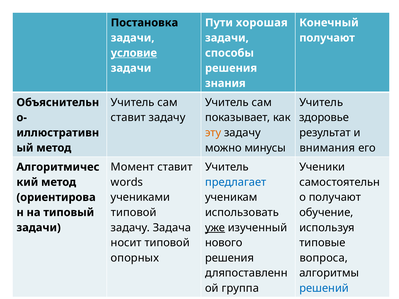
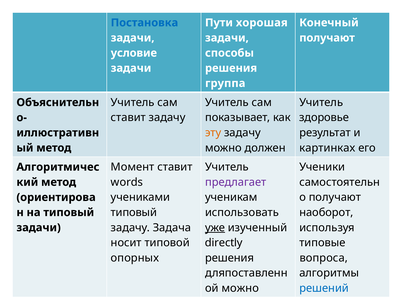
Постановка colour: black -> blue
условие underline: present -> none
знания: знания -> группа
минусы: минусы -> должен
внимания: внимания -> картинках
предлагает colour: blue -> purple
типовой at (134, 213): типовой -> типовый
обучение: обучение -> наоборот
нового: нового -> directly
группа at (240, 288): группа -> можно
